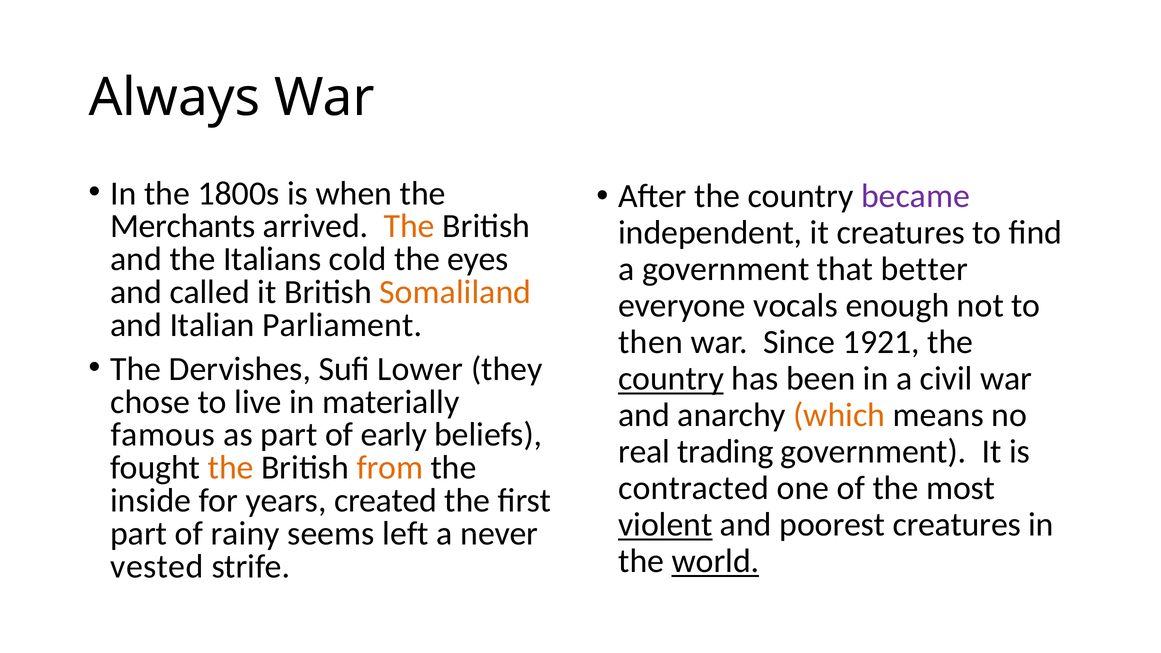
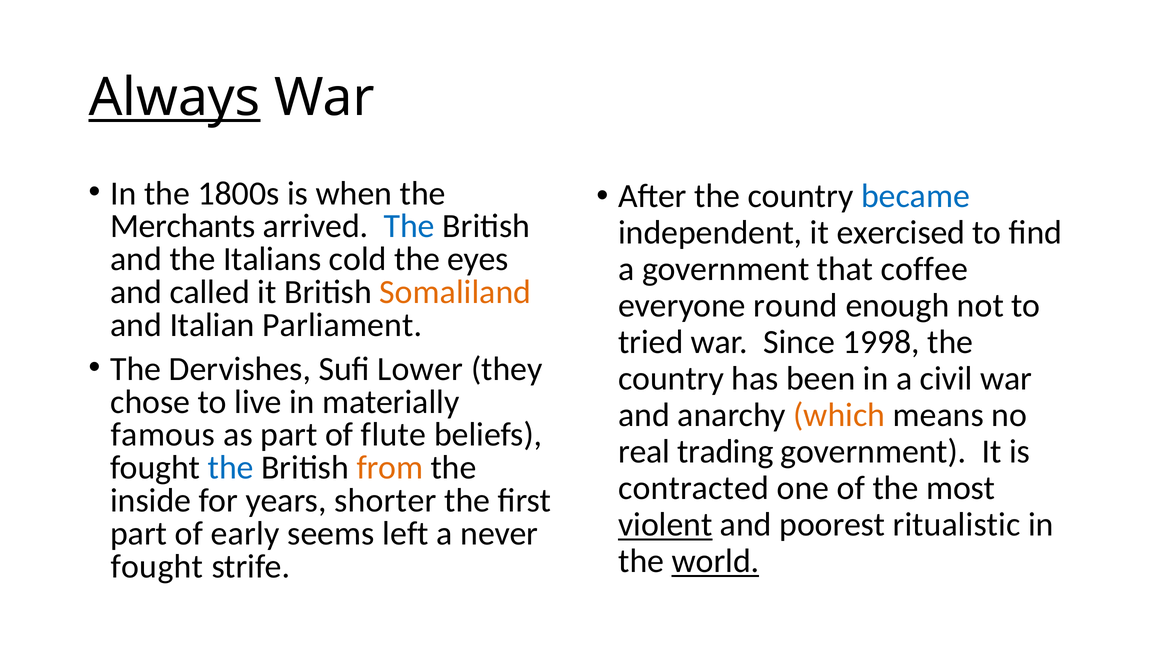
Always underline: none -> present
became colour: purple -> blue
The at (409, 226) colour: orange -> blue
it creatures: creatures -> exercised
better: better -> coffee
vocals: vocals -> round
then: then -> tried
1921: 1921 -> 1998
country at (671, 379) underline: present -> none
early: early -> flute
the at (231, 468) colour: orange -> blue
created: created -> shorter
poorest creatures: creatures -> ritualistic
rainy: rainy -> early
vested at (157, 567): vested -> fought
